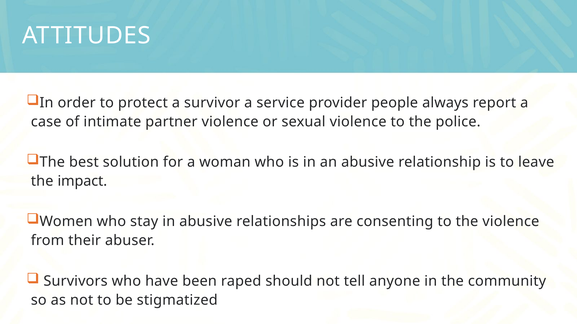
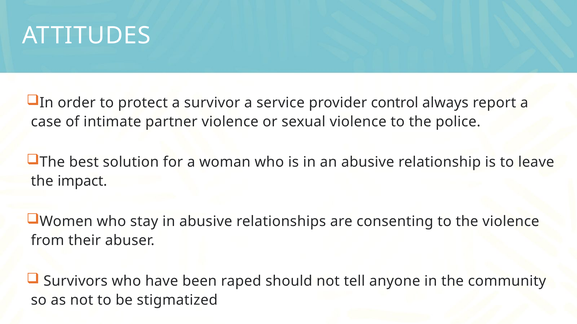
people: people -> control
